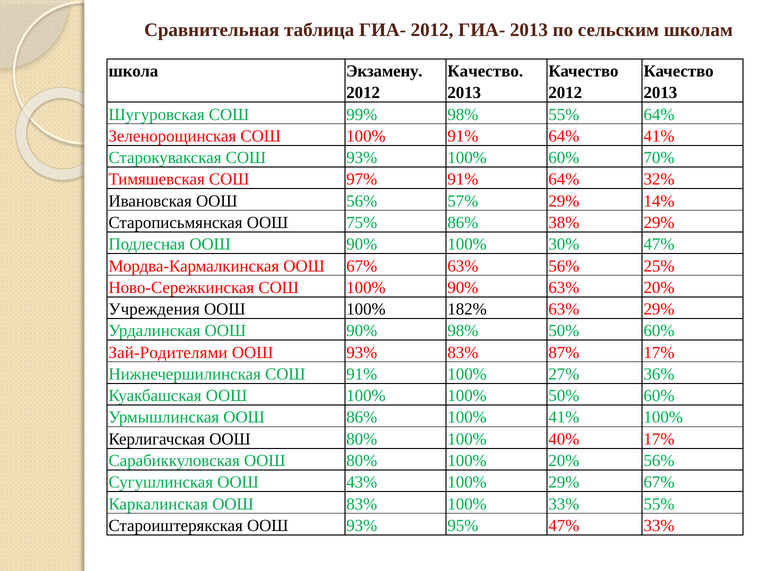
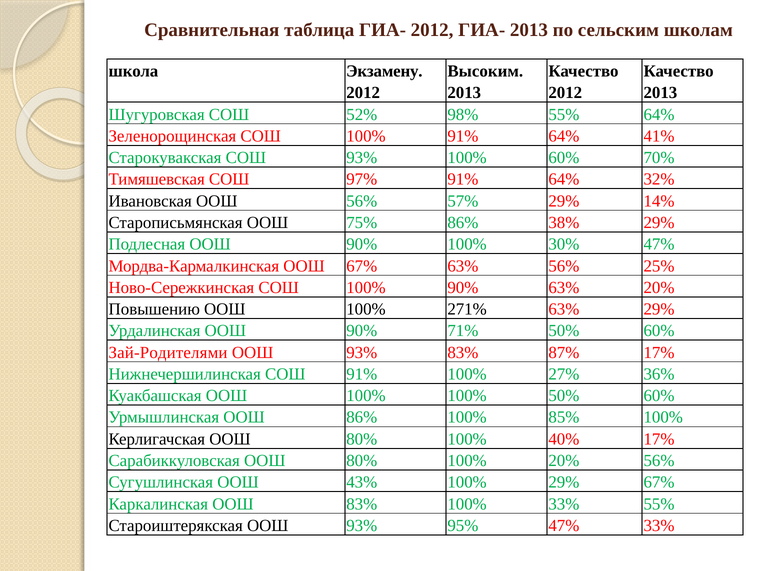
Качество at (485, 71): Качество -> Высоким
99%: 99% -> 52%
Учреждения: Учреждения -> Повышению
182%: 182% -> 271%
90% 98%: 98% -> 71%
100% 41%: 41% -> 85%
